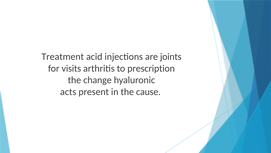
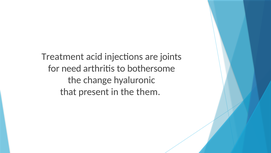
visits: visits -> need
prescription: prescription -> bothersome
acts: acts -> that
cause: cause -> them
